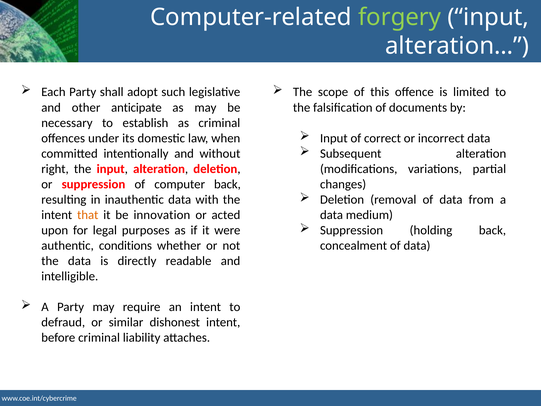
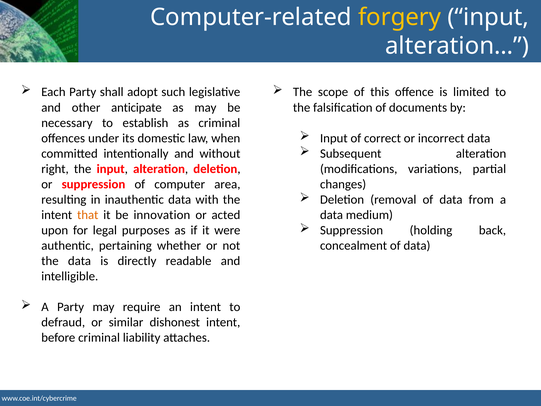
forgery colour: light green -> yellow
computer back: back -> area
conditions: conditions -> pertaining
